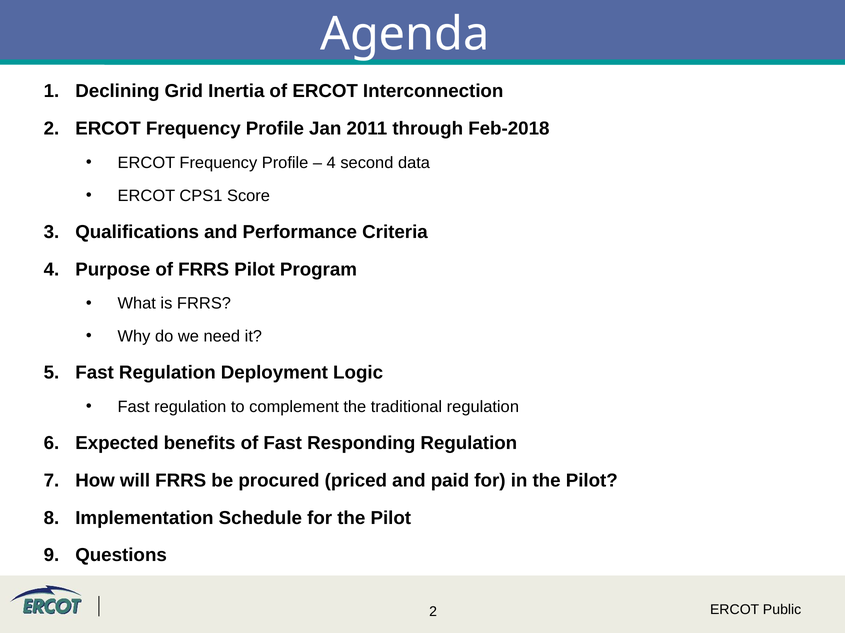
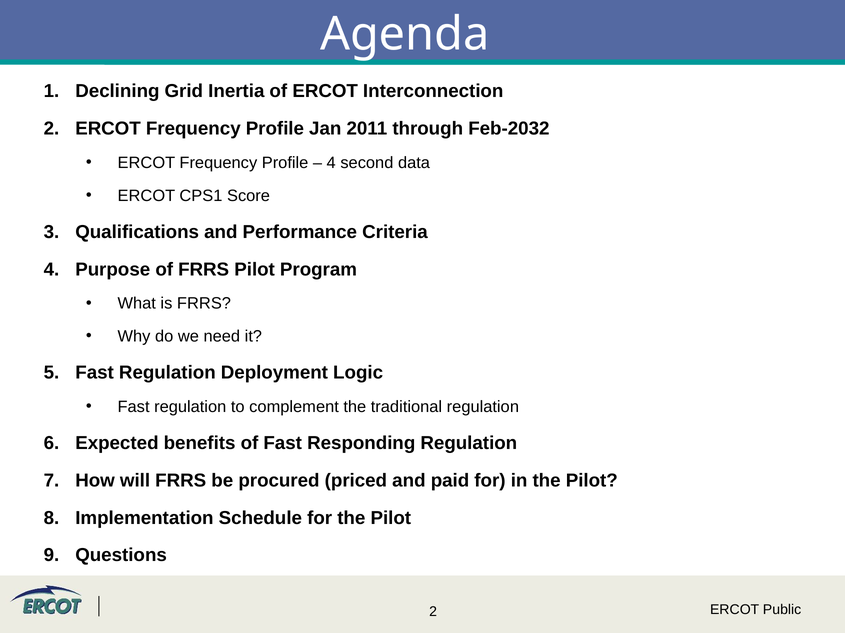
Feb-2018: Feb-2018 -> Feb-2032
